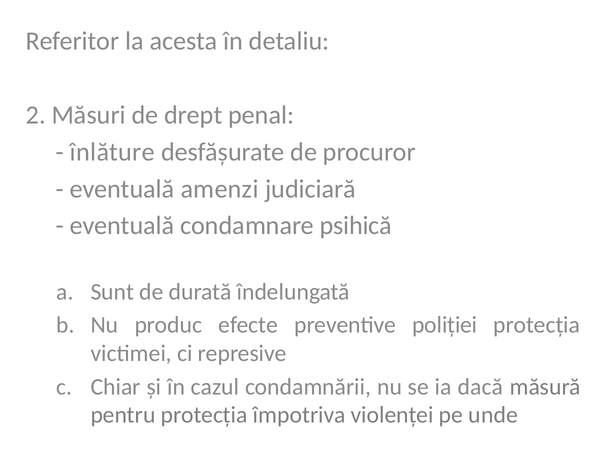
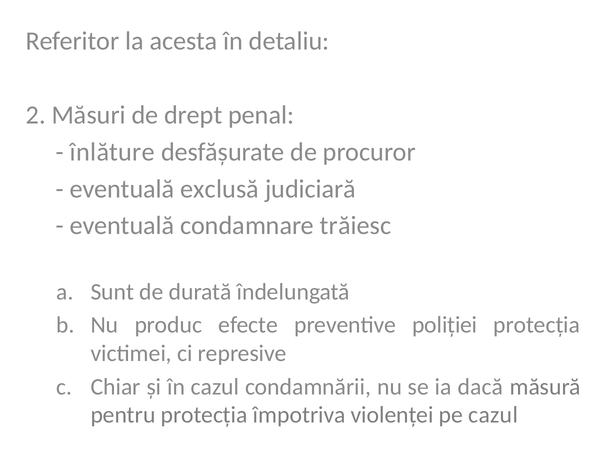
amenzi: amenzi -> exclusă
psihică: psihică -> trăiesc
pe unde: unde -> cazul
